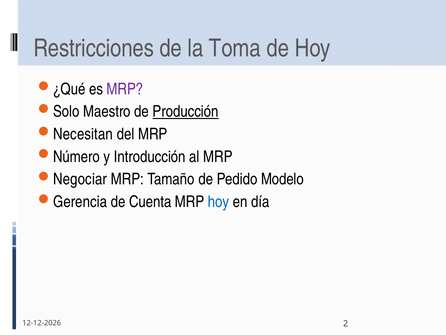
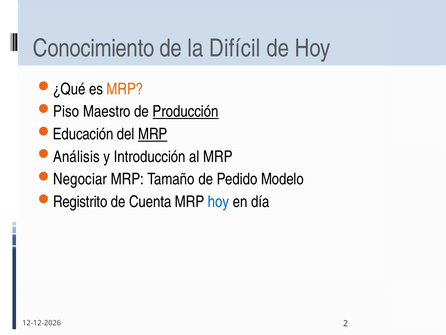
Restricciones: Restricciones -> Conocimiento
Toma: Toma -> Difícil
MRP at (125, 89) colour: purple -> orange
Solo: Solo -> Piso
Necesitan: Necesitan -> Educación
MRP at (153, 134) underline: none -> present
Número: Número -> Análisis
Gerencia: Gerencia -> Registrito
